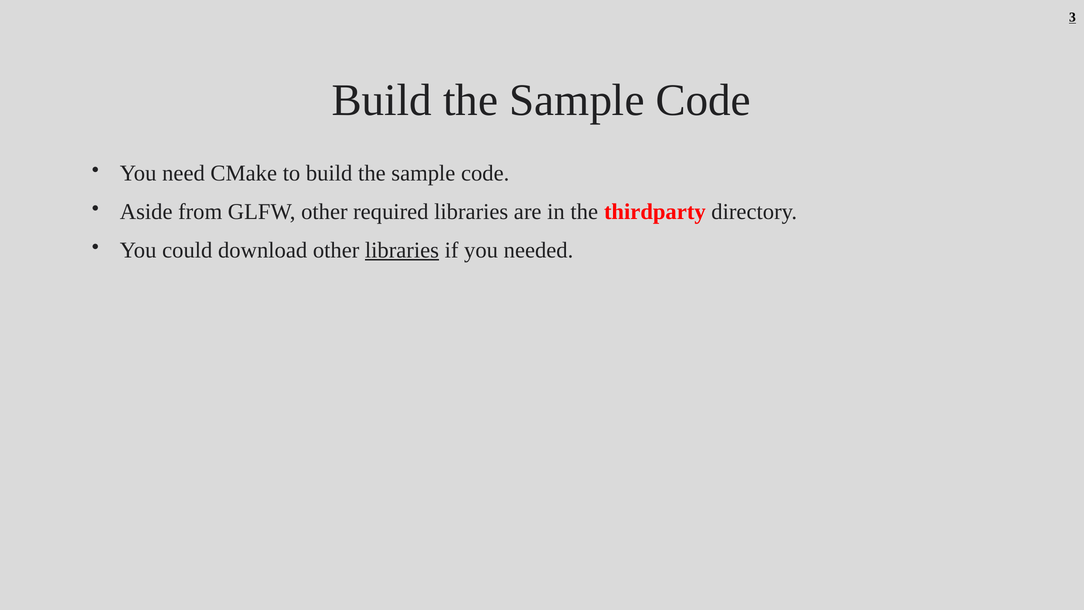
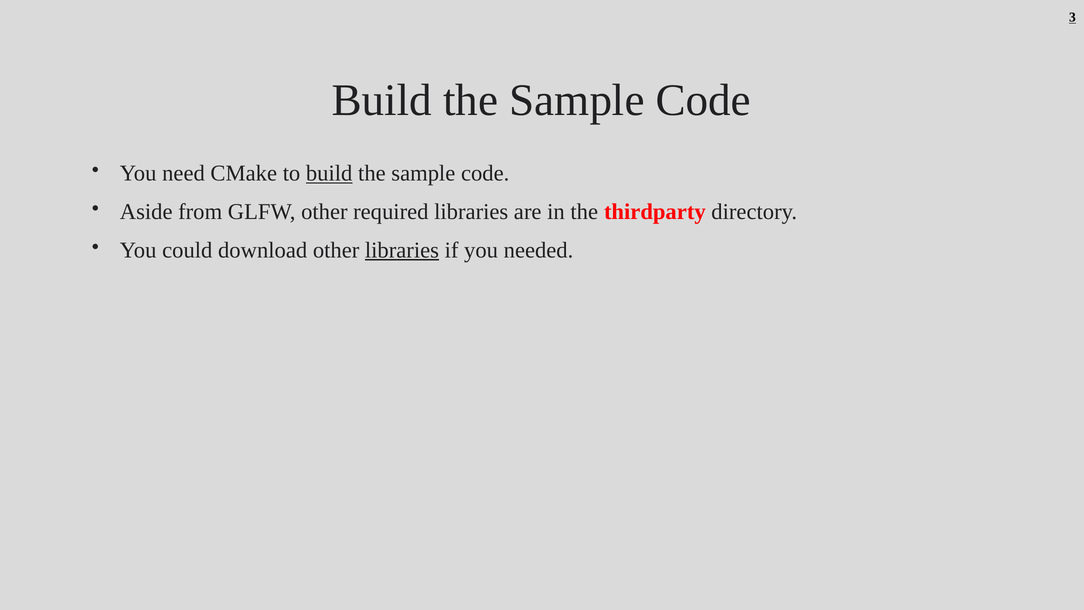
build at (329, 173) underline: none -> present
